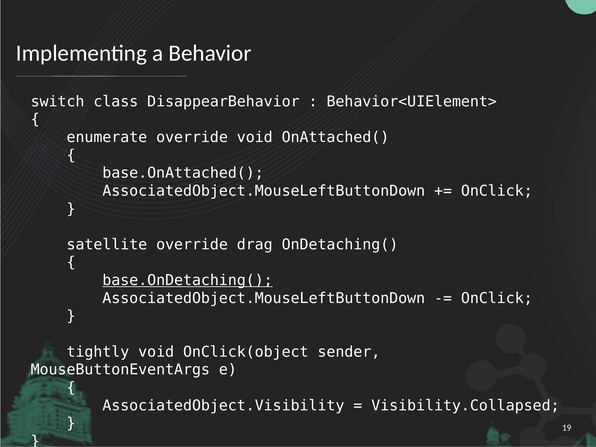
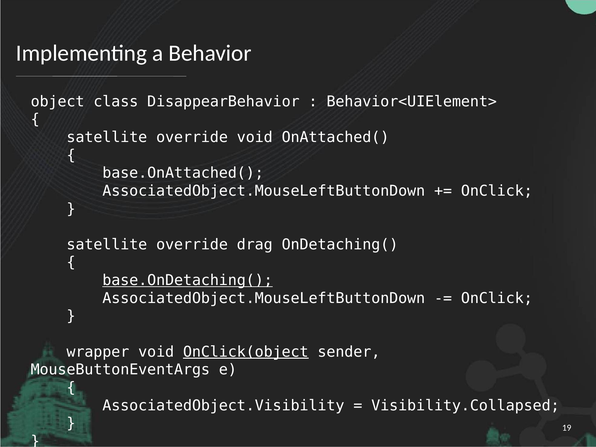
switch: switch -> object
enumerate at (107, 137): enumerate -> satellite
tightly: tightly -> wrapper
OnClick(object underline: none -> present
